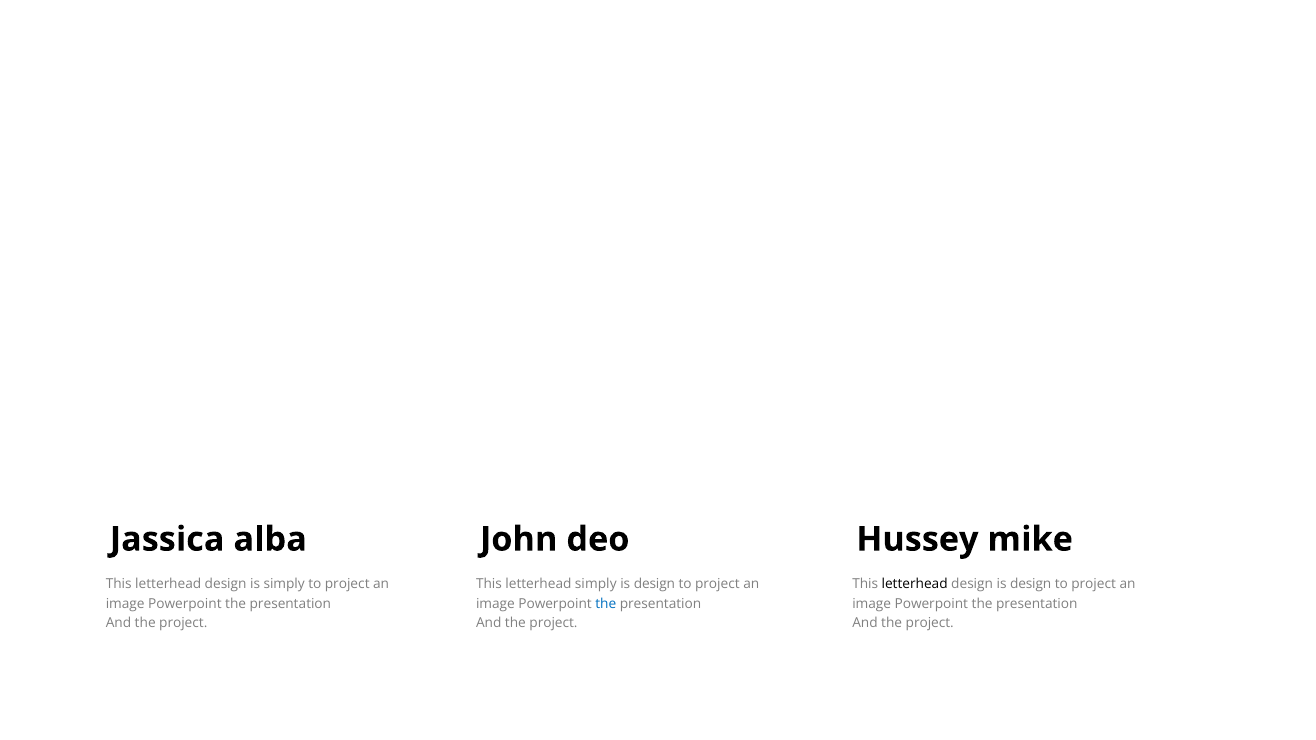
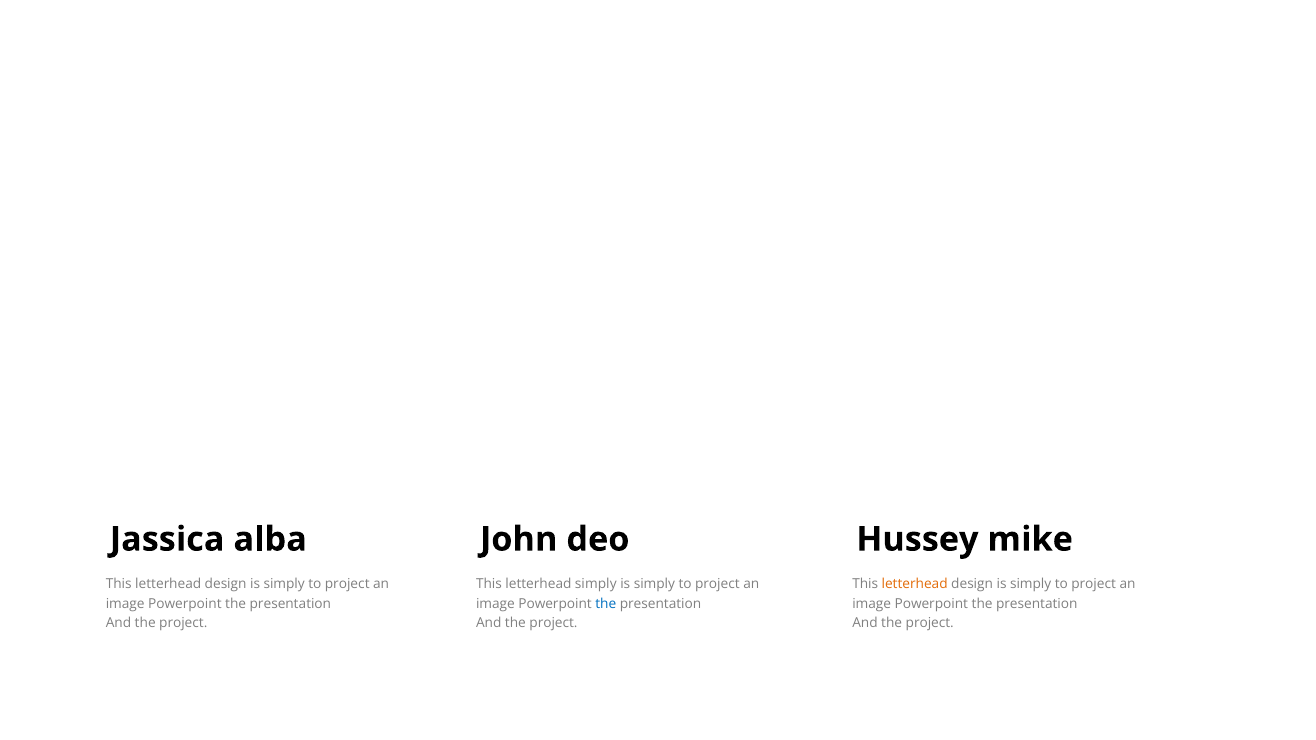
design at (654, 585): design -> simply
letterhead at (915, 585) colour: black -> orange
design at (1031, 585): design -> simply
